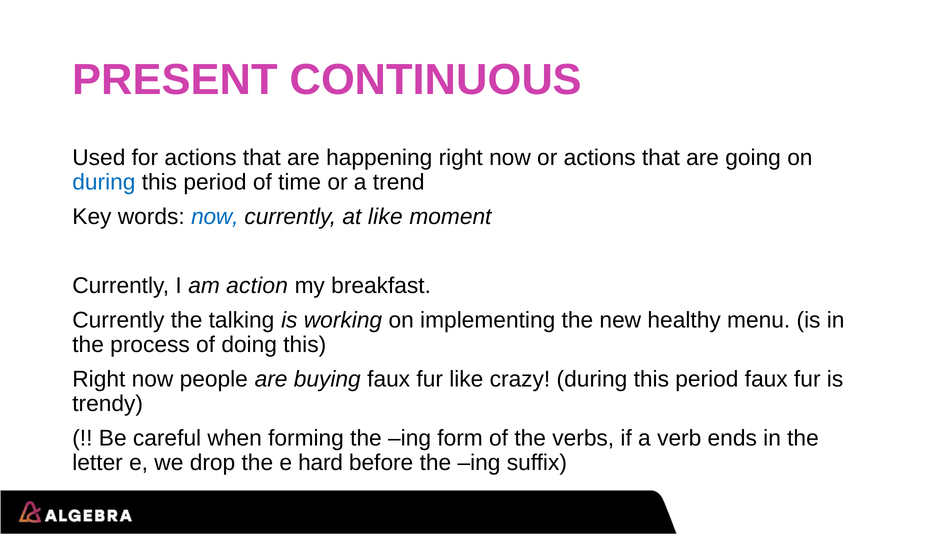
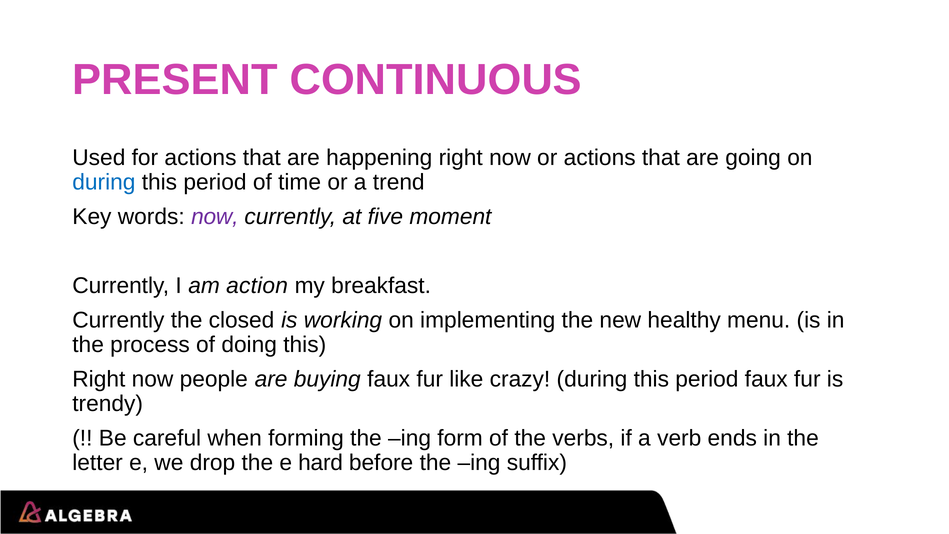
now at (215, 217) colour: blue -> purple
at like: like -> five
talking: talking -> closed
